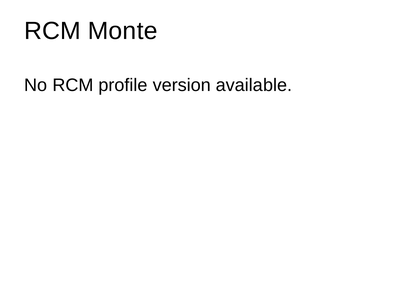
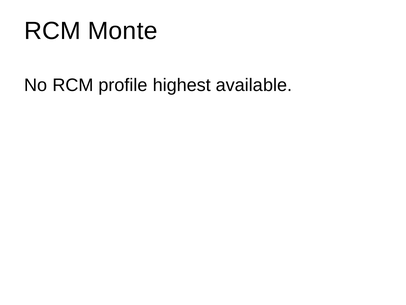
version: version -> highest
